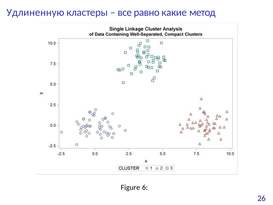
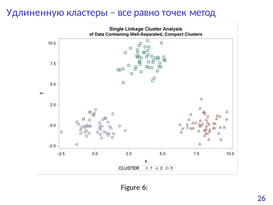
какие: какие -> точек
